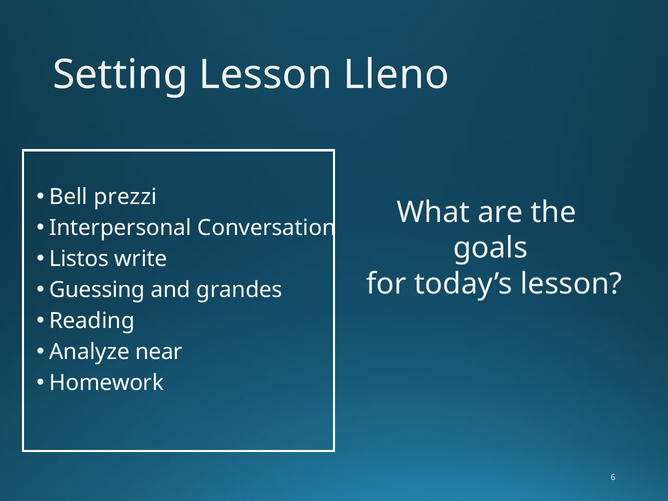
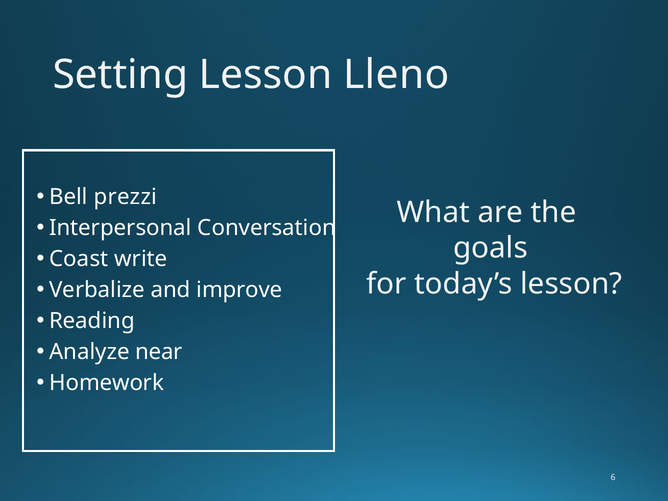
Listos: Listos -> Coast
Guessing: Guessing -> Verbalize
grandes: grandes -> improve
